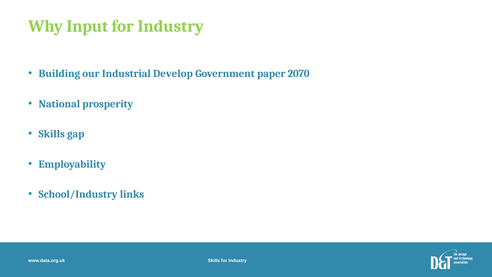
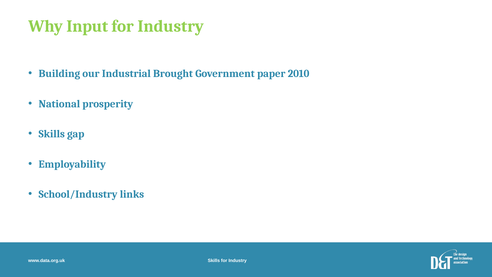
Develop: Develop -> Brought
2070: 2070 -> 2010
